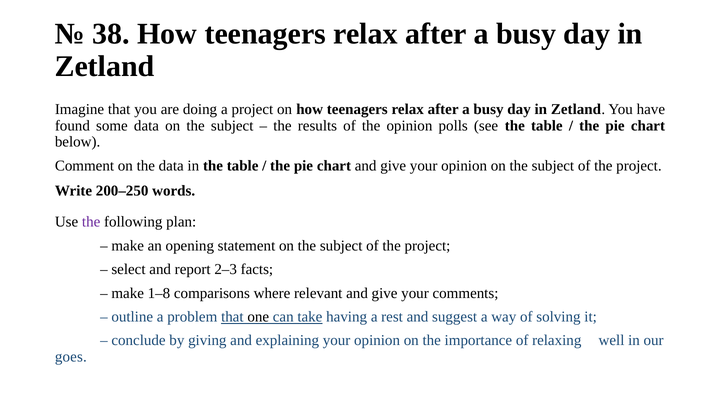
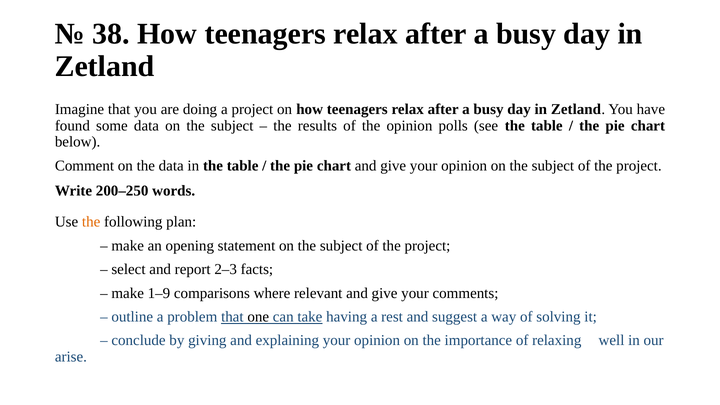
the at (91, 222) colour: purple -> orange
1–8: 1–8 -> 1–9
goes: goes -> arise
